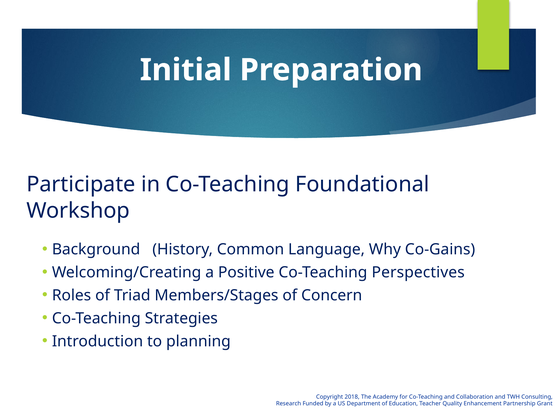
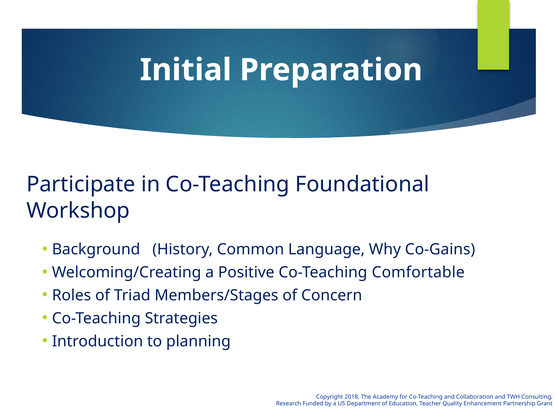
Perspectives: Perspectives -> Comfortable
